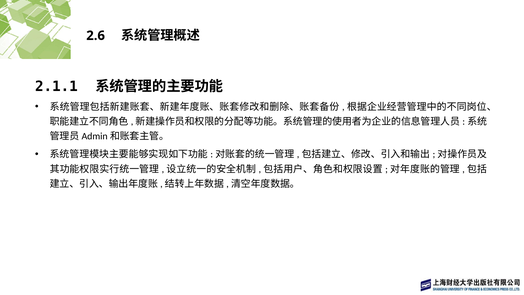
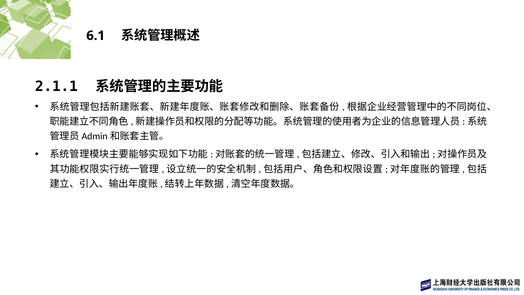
2.6: 2.6 -> 6.1
